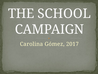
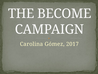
SCHOOL: SCHOOL -> BECOME
